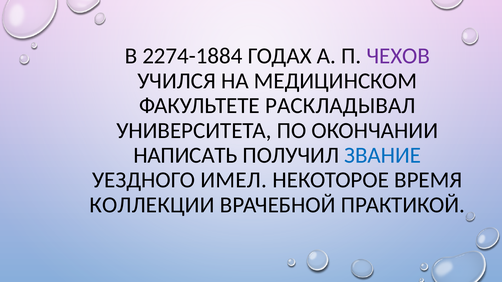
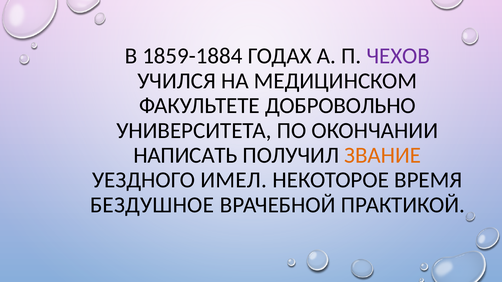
2274-1884: 2274-1884 -> 1859-1884
РАСКЛАДЫВАЛ: РАСКЛАДЫВАЛ -> ДОБРОВОЛЬНО
ЗВАНИЕ colour: blue -> orange
КОЛЛЕКЦИИ: КОЛЛЕКЦИИ -> БЕЗДУШНОЕ
